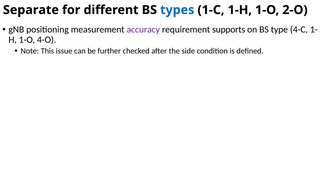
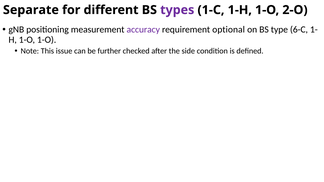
types colour: blue -> purple
supports: supports -> optional
4-C: 4-C -> 6-C
1-O 4-O: 4-O -> 1-O
